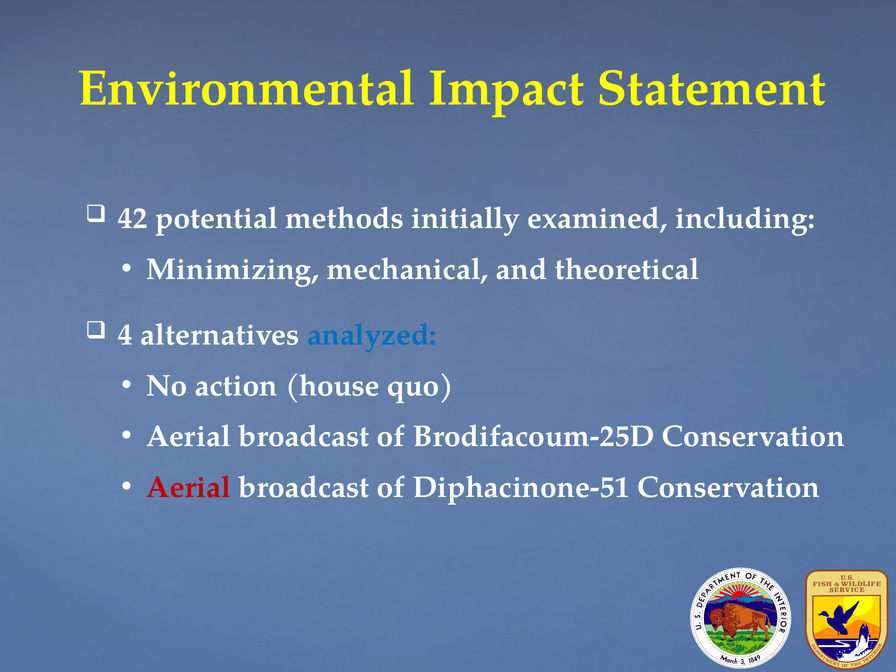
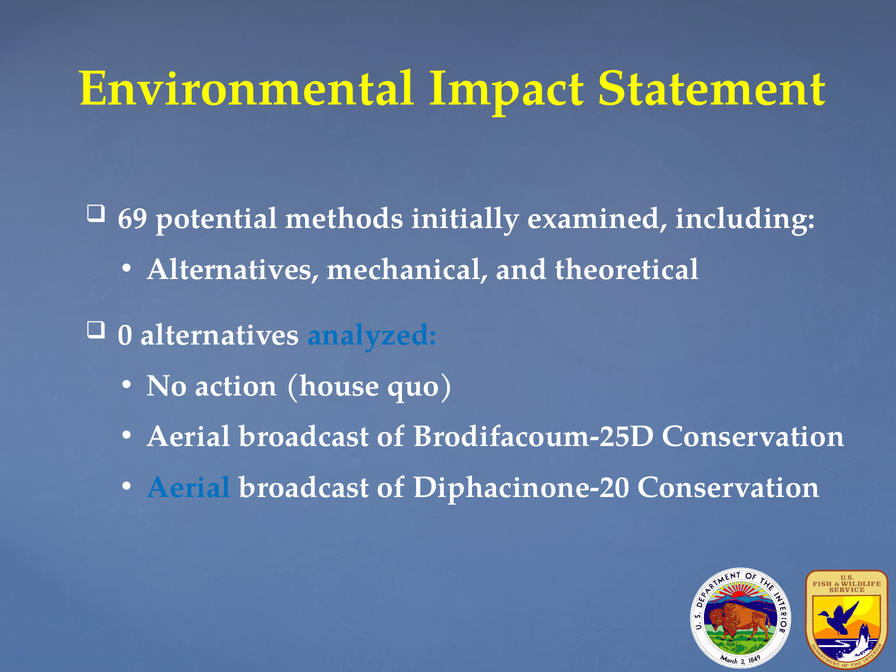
42: 42 -> 69
Minimizing at (233, 269): Minimizing -> Alternatives
4: 4 -> 0
Aerial at (189, 487) colour: red -> blue
Diphacinone-51: Diphacinone-51 -> Diphacinone-20
